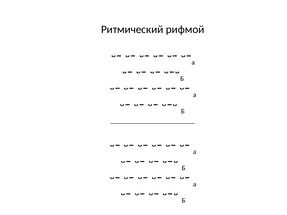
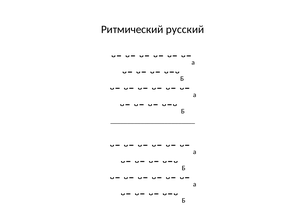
рифмой: рифмой -> русский
